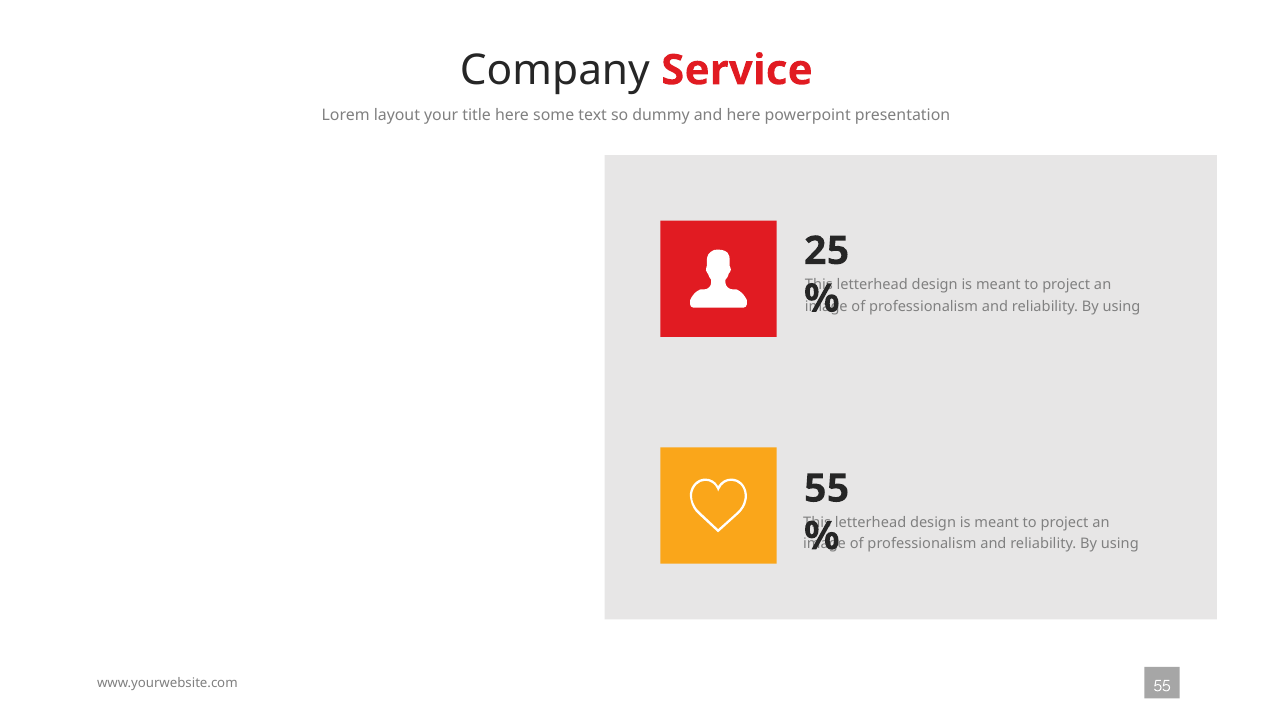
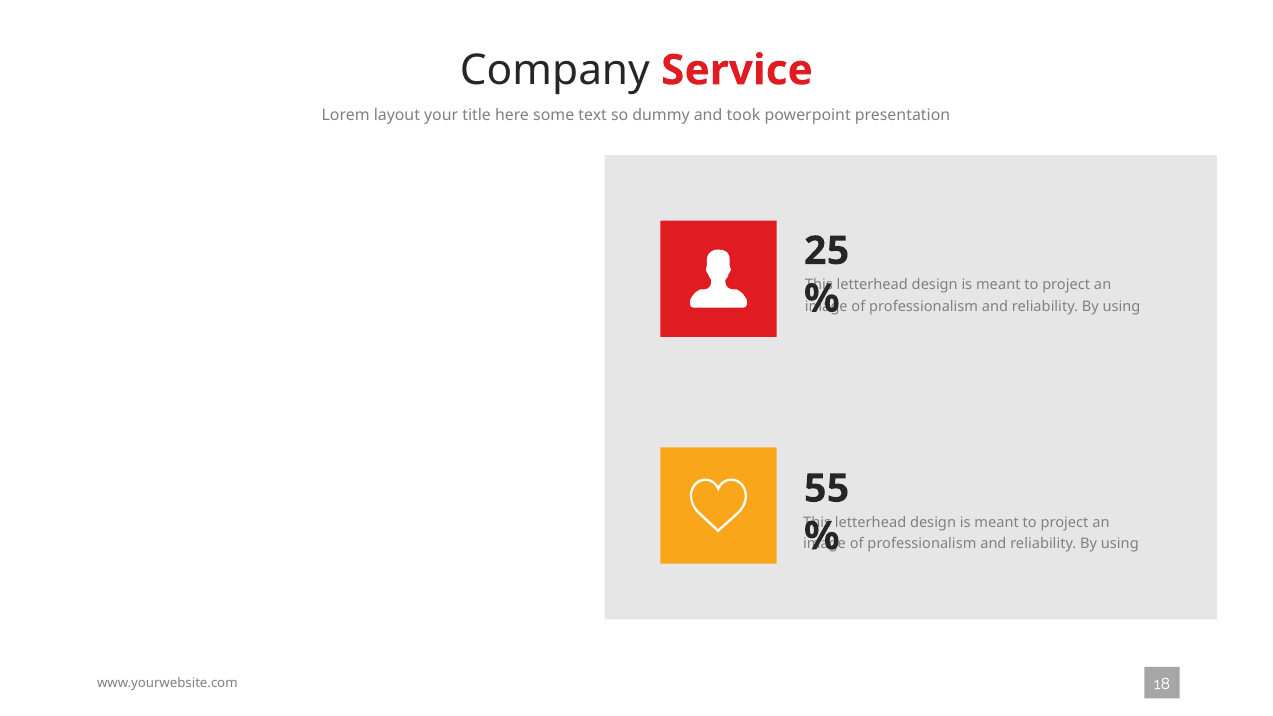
and here: here -> took
www.yourwebsite.com 55: 55 -> 18
